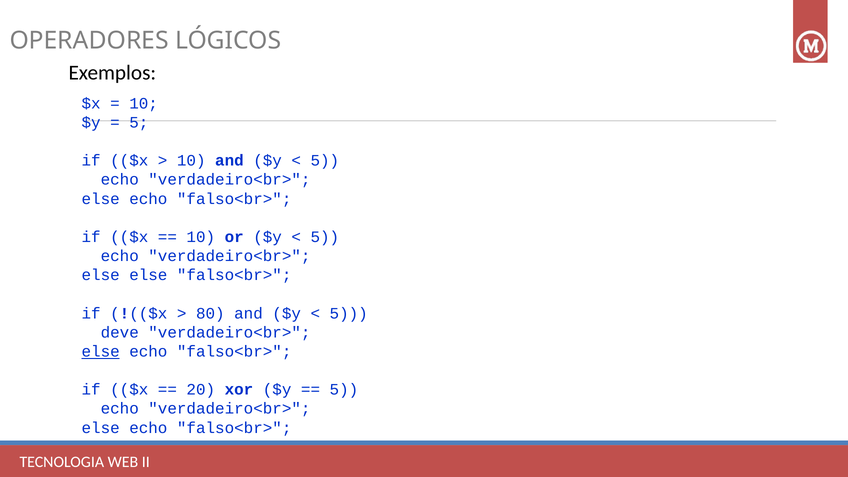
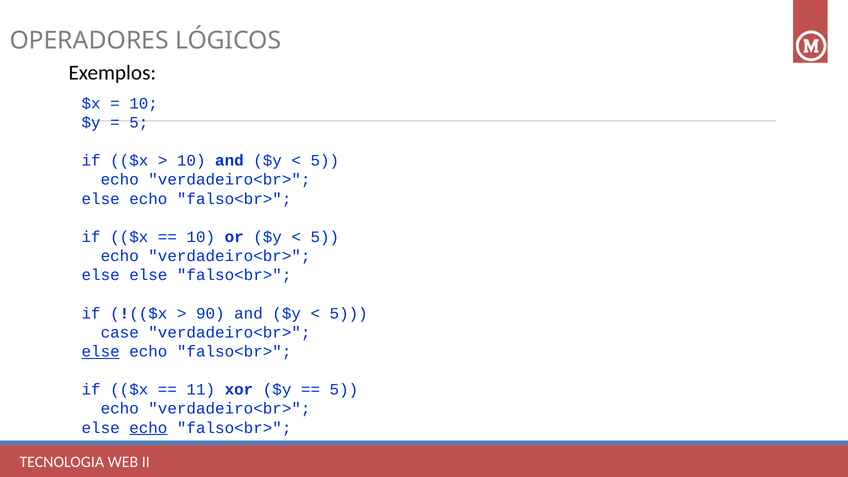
80: 80 -> 90
deve: deve -> case
20: 20 -> 11
echo at (148, 428) underline: none -> present
